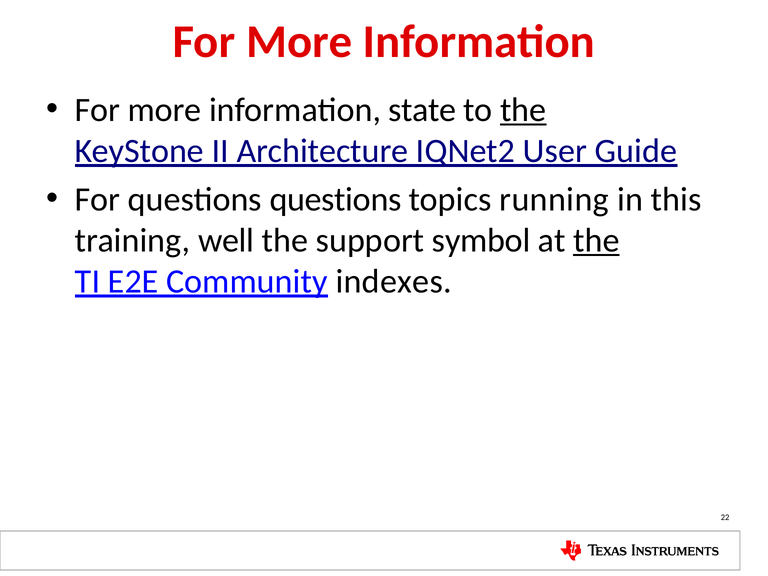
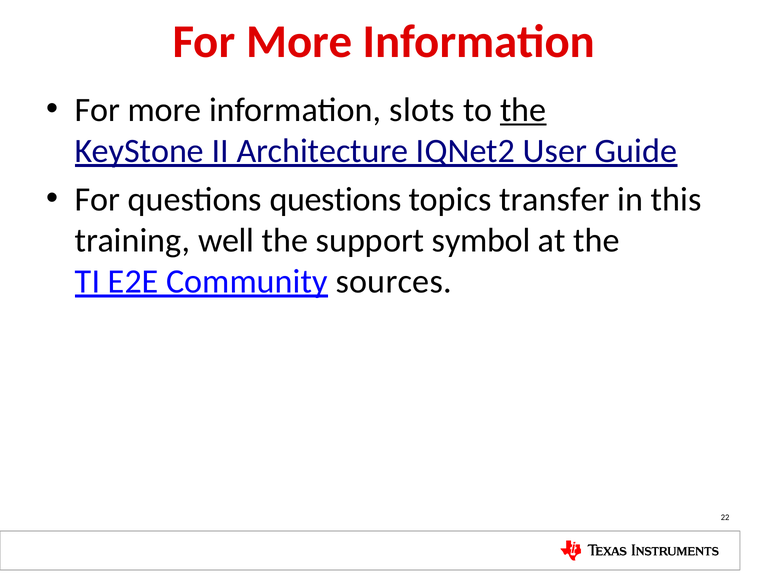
state: state -> slots
running: running -> transfer
the at (596, 240) underline: present -> none
indexes: indexes -> sources
